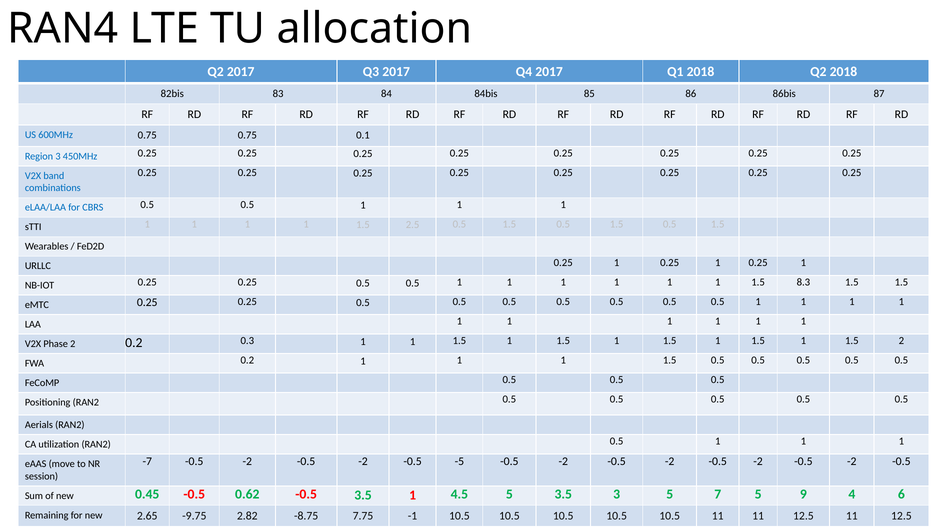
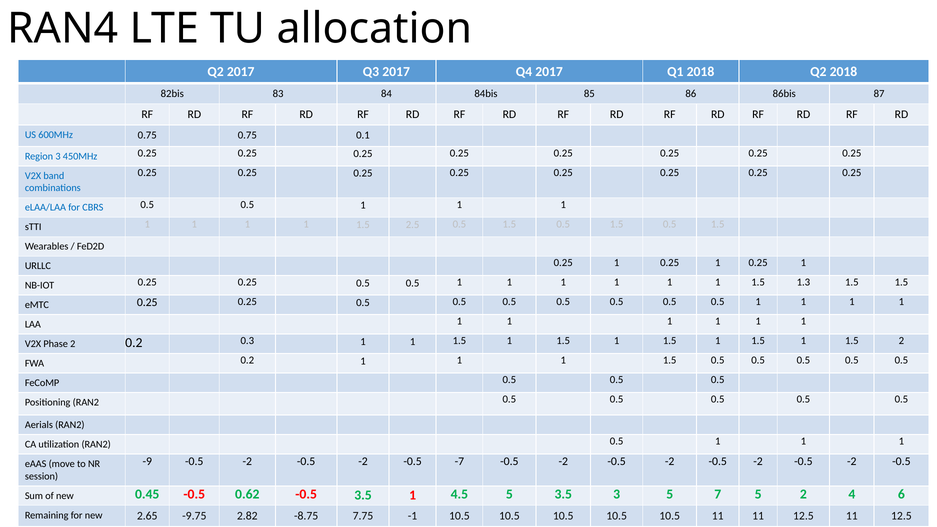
8.3: 8.3 -> 1.3
-7: -7 -> -9
-5: -5 -> -7
5 9: 9 -> 2
